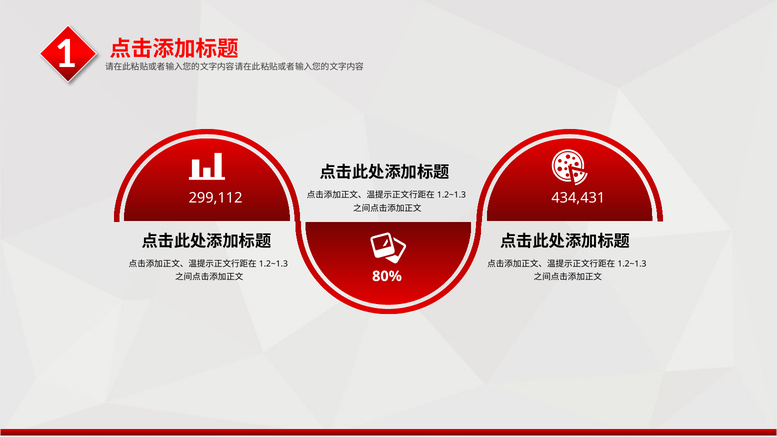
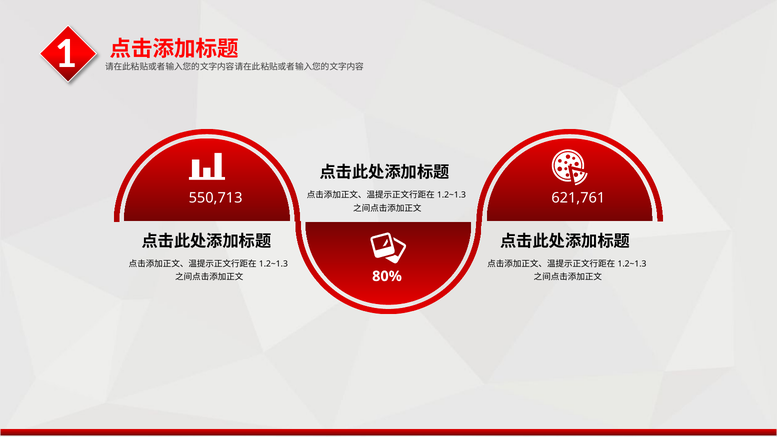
299,112: 299,112 -> 550,713
434,431: 434,431 -> 621,761
